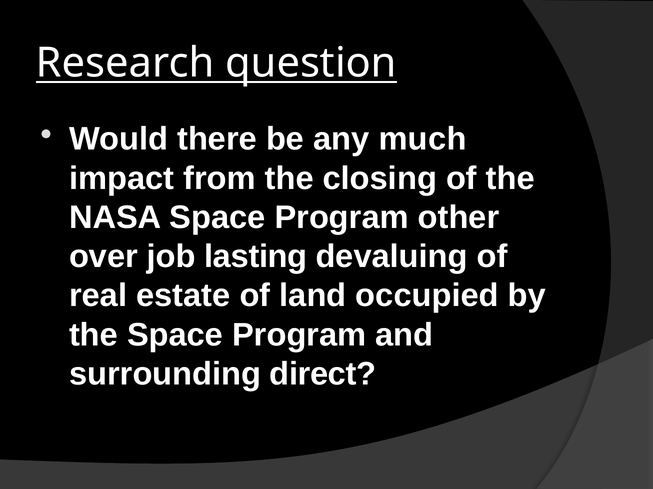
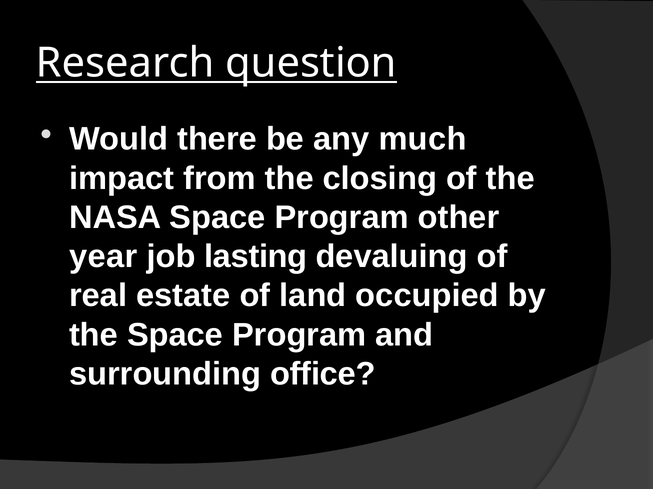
over: over -> year
direct: direct -> office
